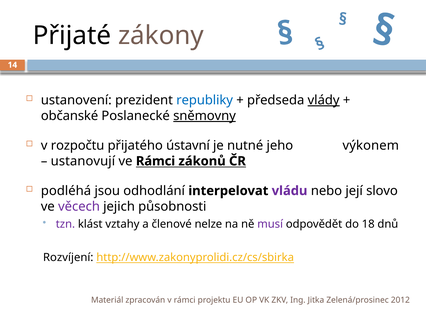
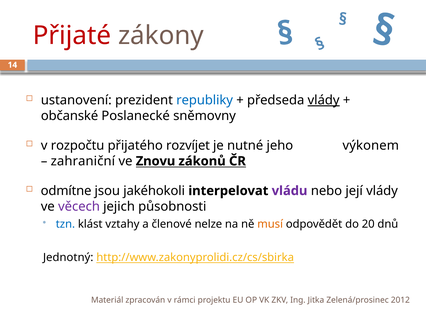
Přijaté colour: black -> red
sněmovny underline: present -> none
ústavní: ústavní -> rozvíjet
ustanovují: ustanovují -> zahraniční
ve Rámci: Rámci -> Znovu
podléhá: podléhá -> odmítne
odhodlání: odhodlání -> jakéhokoli
její slovo: slovo -> vlády
tzn colour: purple -> blue
musí colour: purple -> orange
18: 18 -> 20
Rozvíjení: Rozvíjení -> Jednotný
